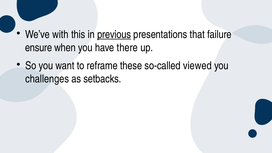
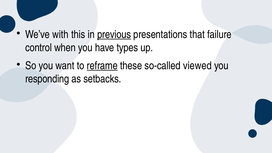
ensure: ensure -> control
there: there -> types
reframe underline: none -> present
challenges: challenges -> responding
